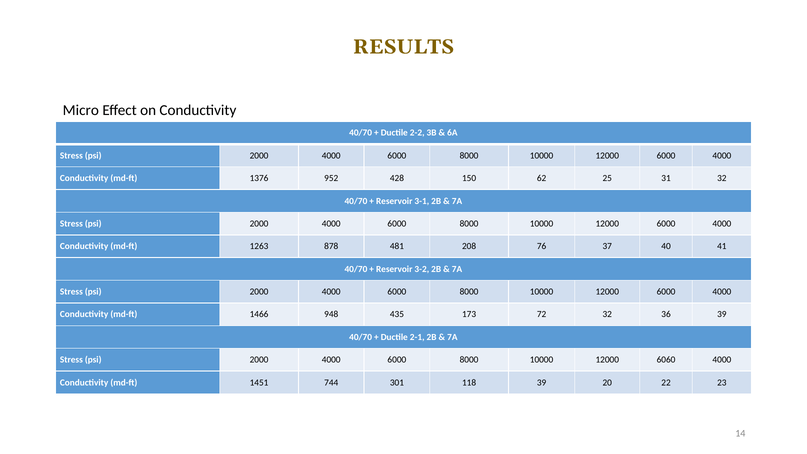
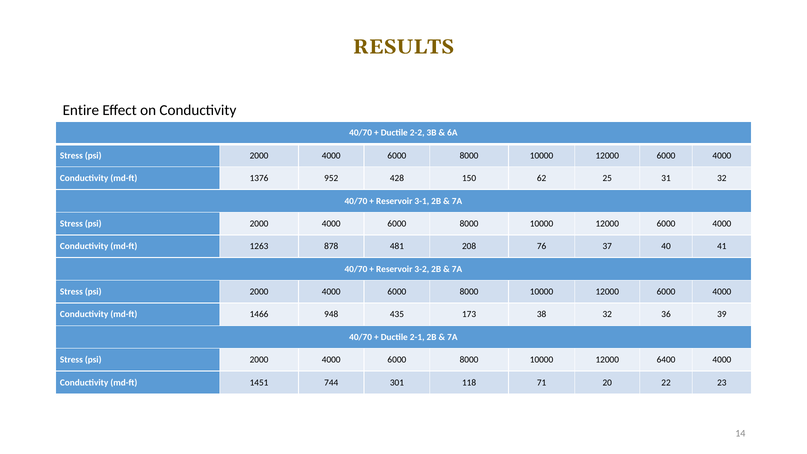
Micro: Micro -> Entire
72: 72 -> 38
6060: 6060 -> 6400
118 39: 39 -> 71
